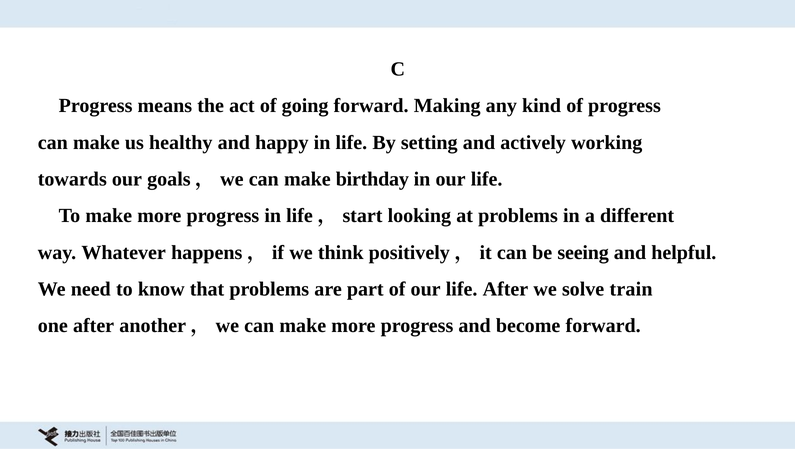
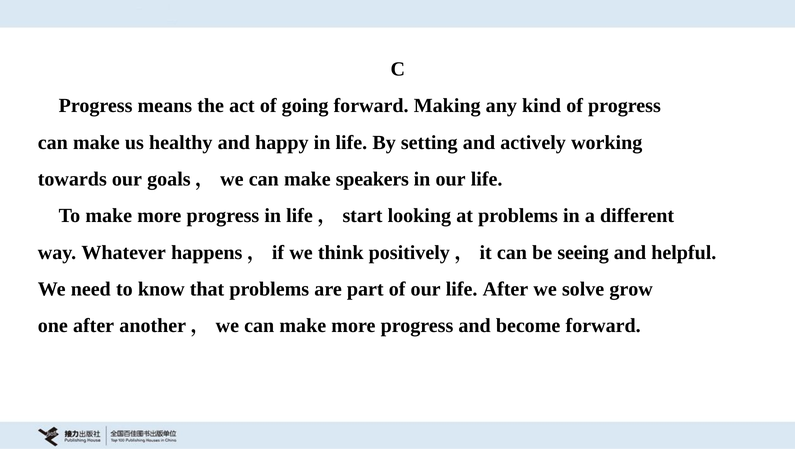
birthday: birthday -> speakers
train: train -> grow
